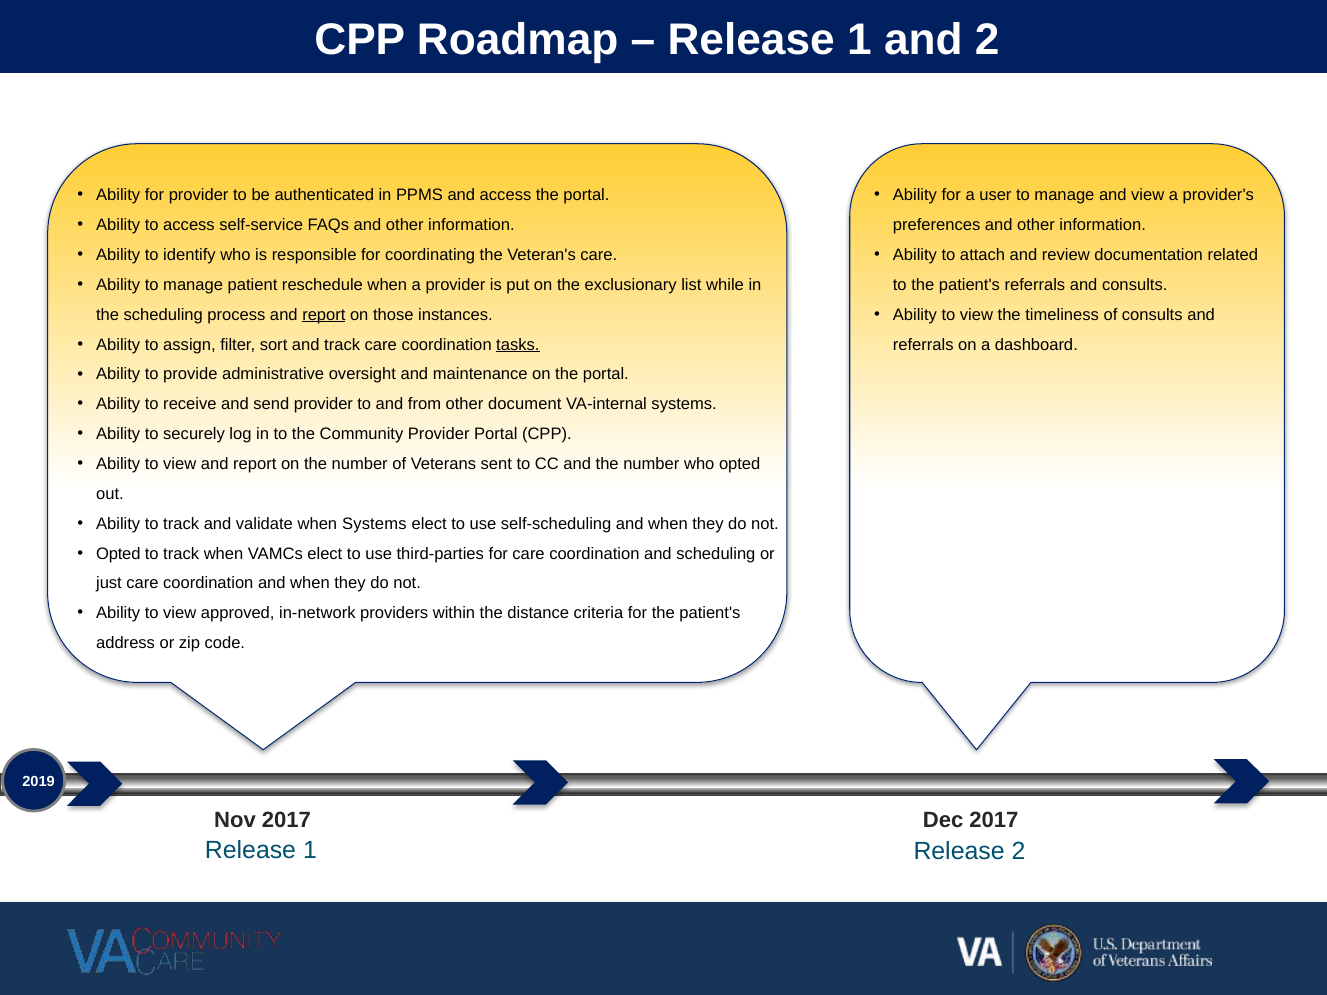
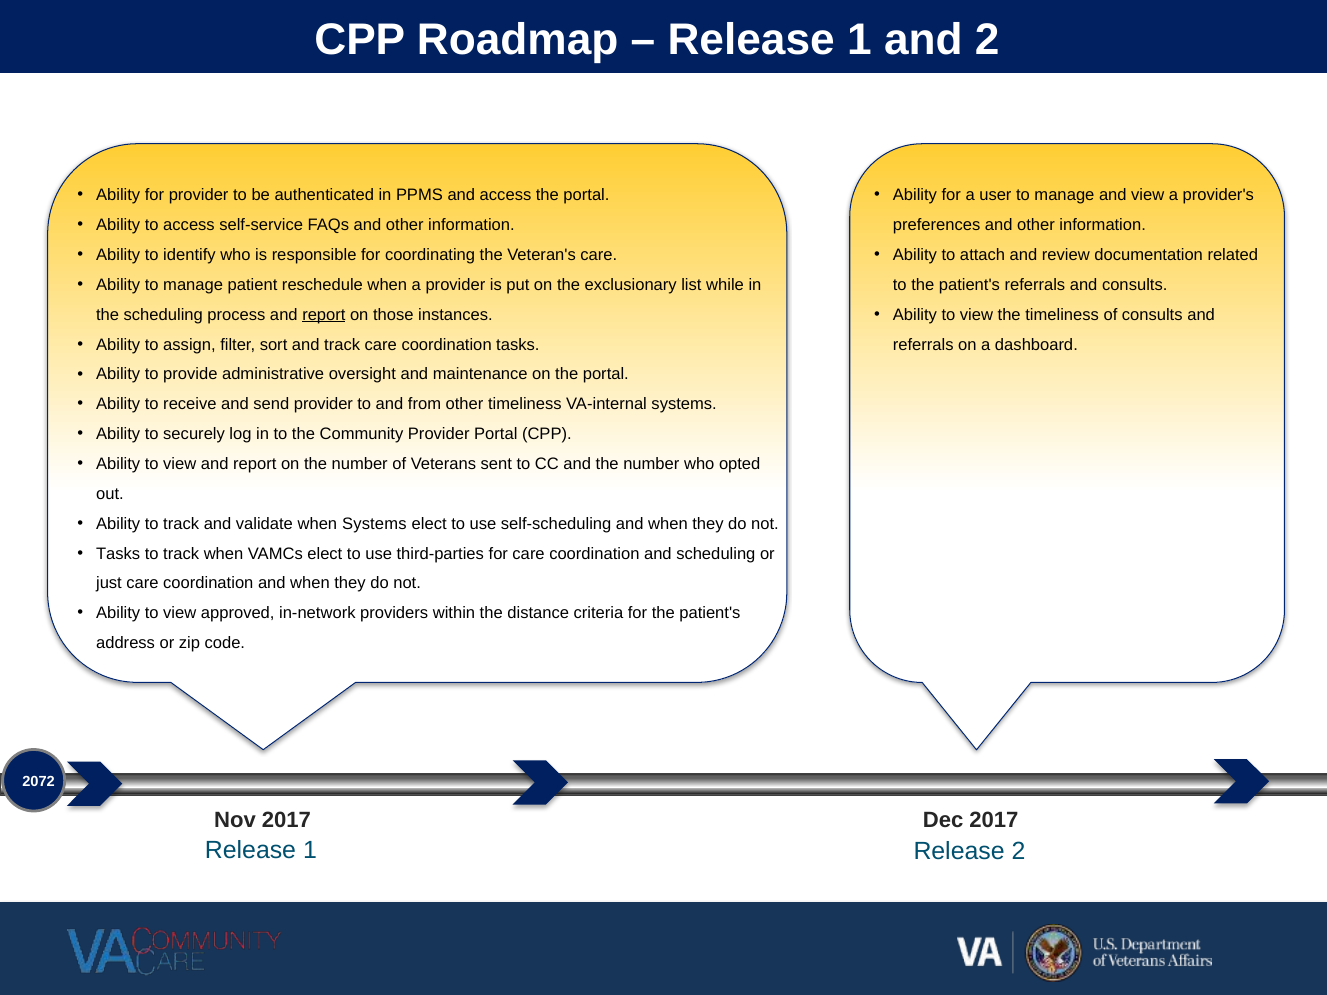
tasks at (518, 345) underline: present -> none
other document: document -> timeliness
Opted at (118, 554): Opted -> Tasks
2019: 2019 -> 2072
